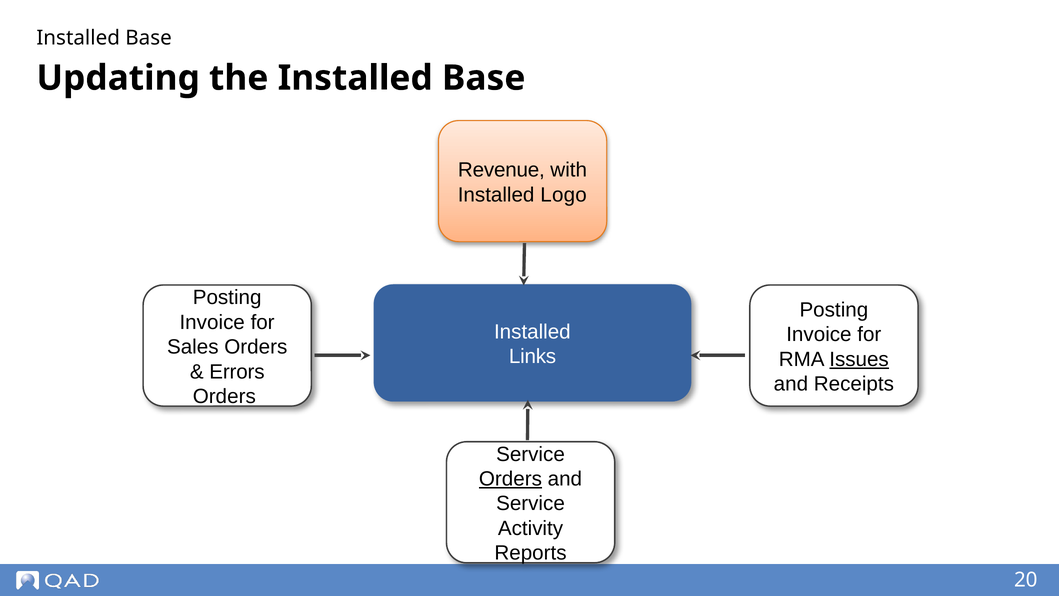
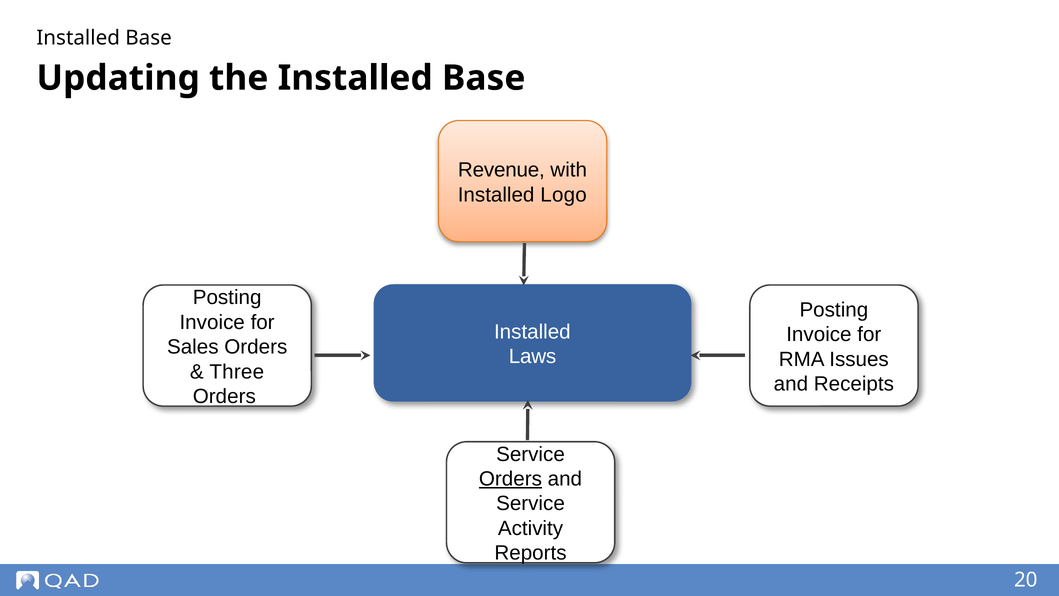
Links: Links -> Laws
Issues underline: present -> none
Errors: Errors -> Three
